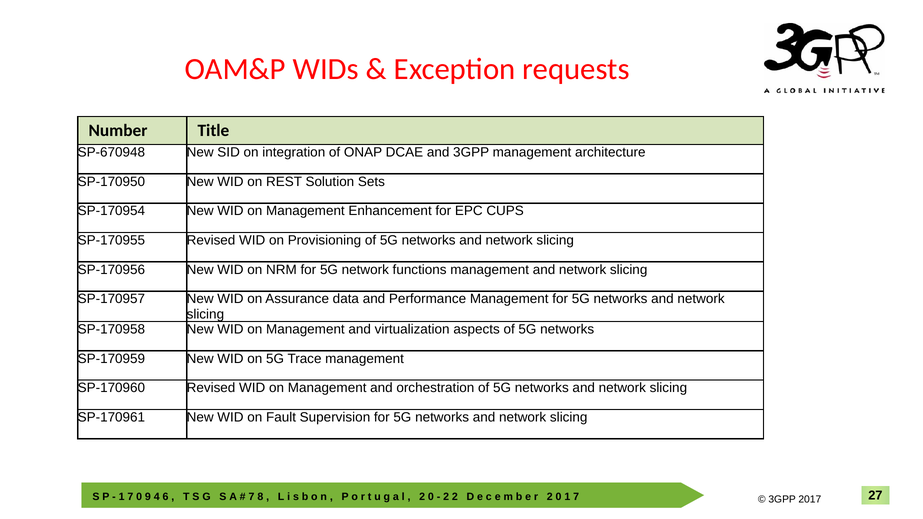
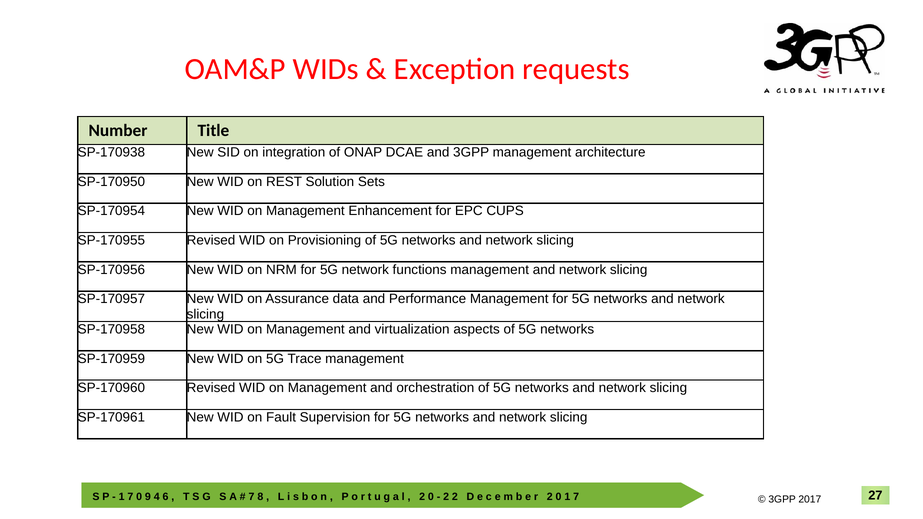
SP-670948: SP-670948 -> SP-170938
